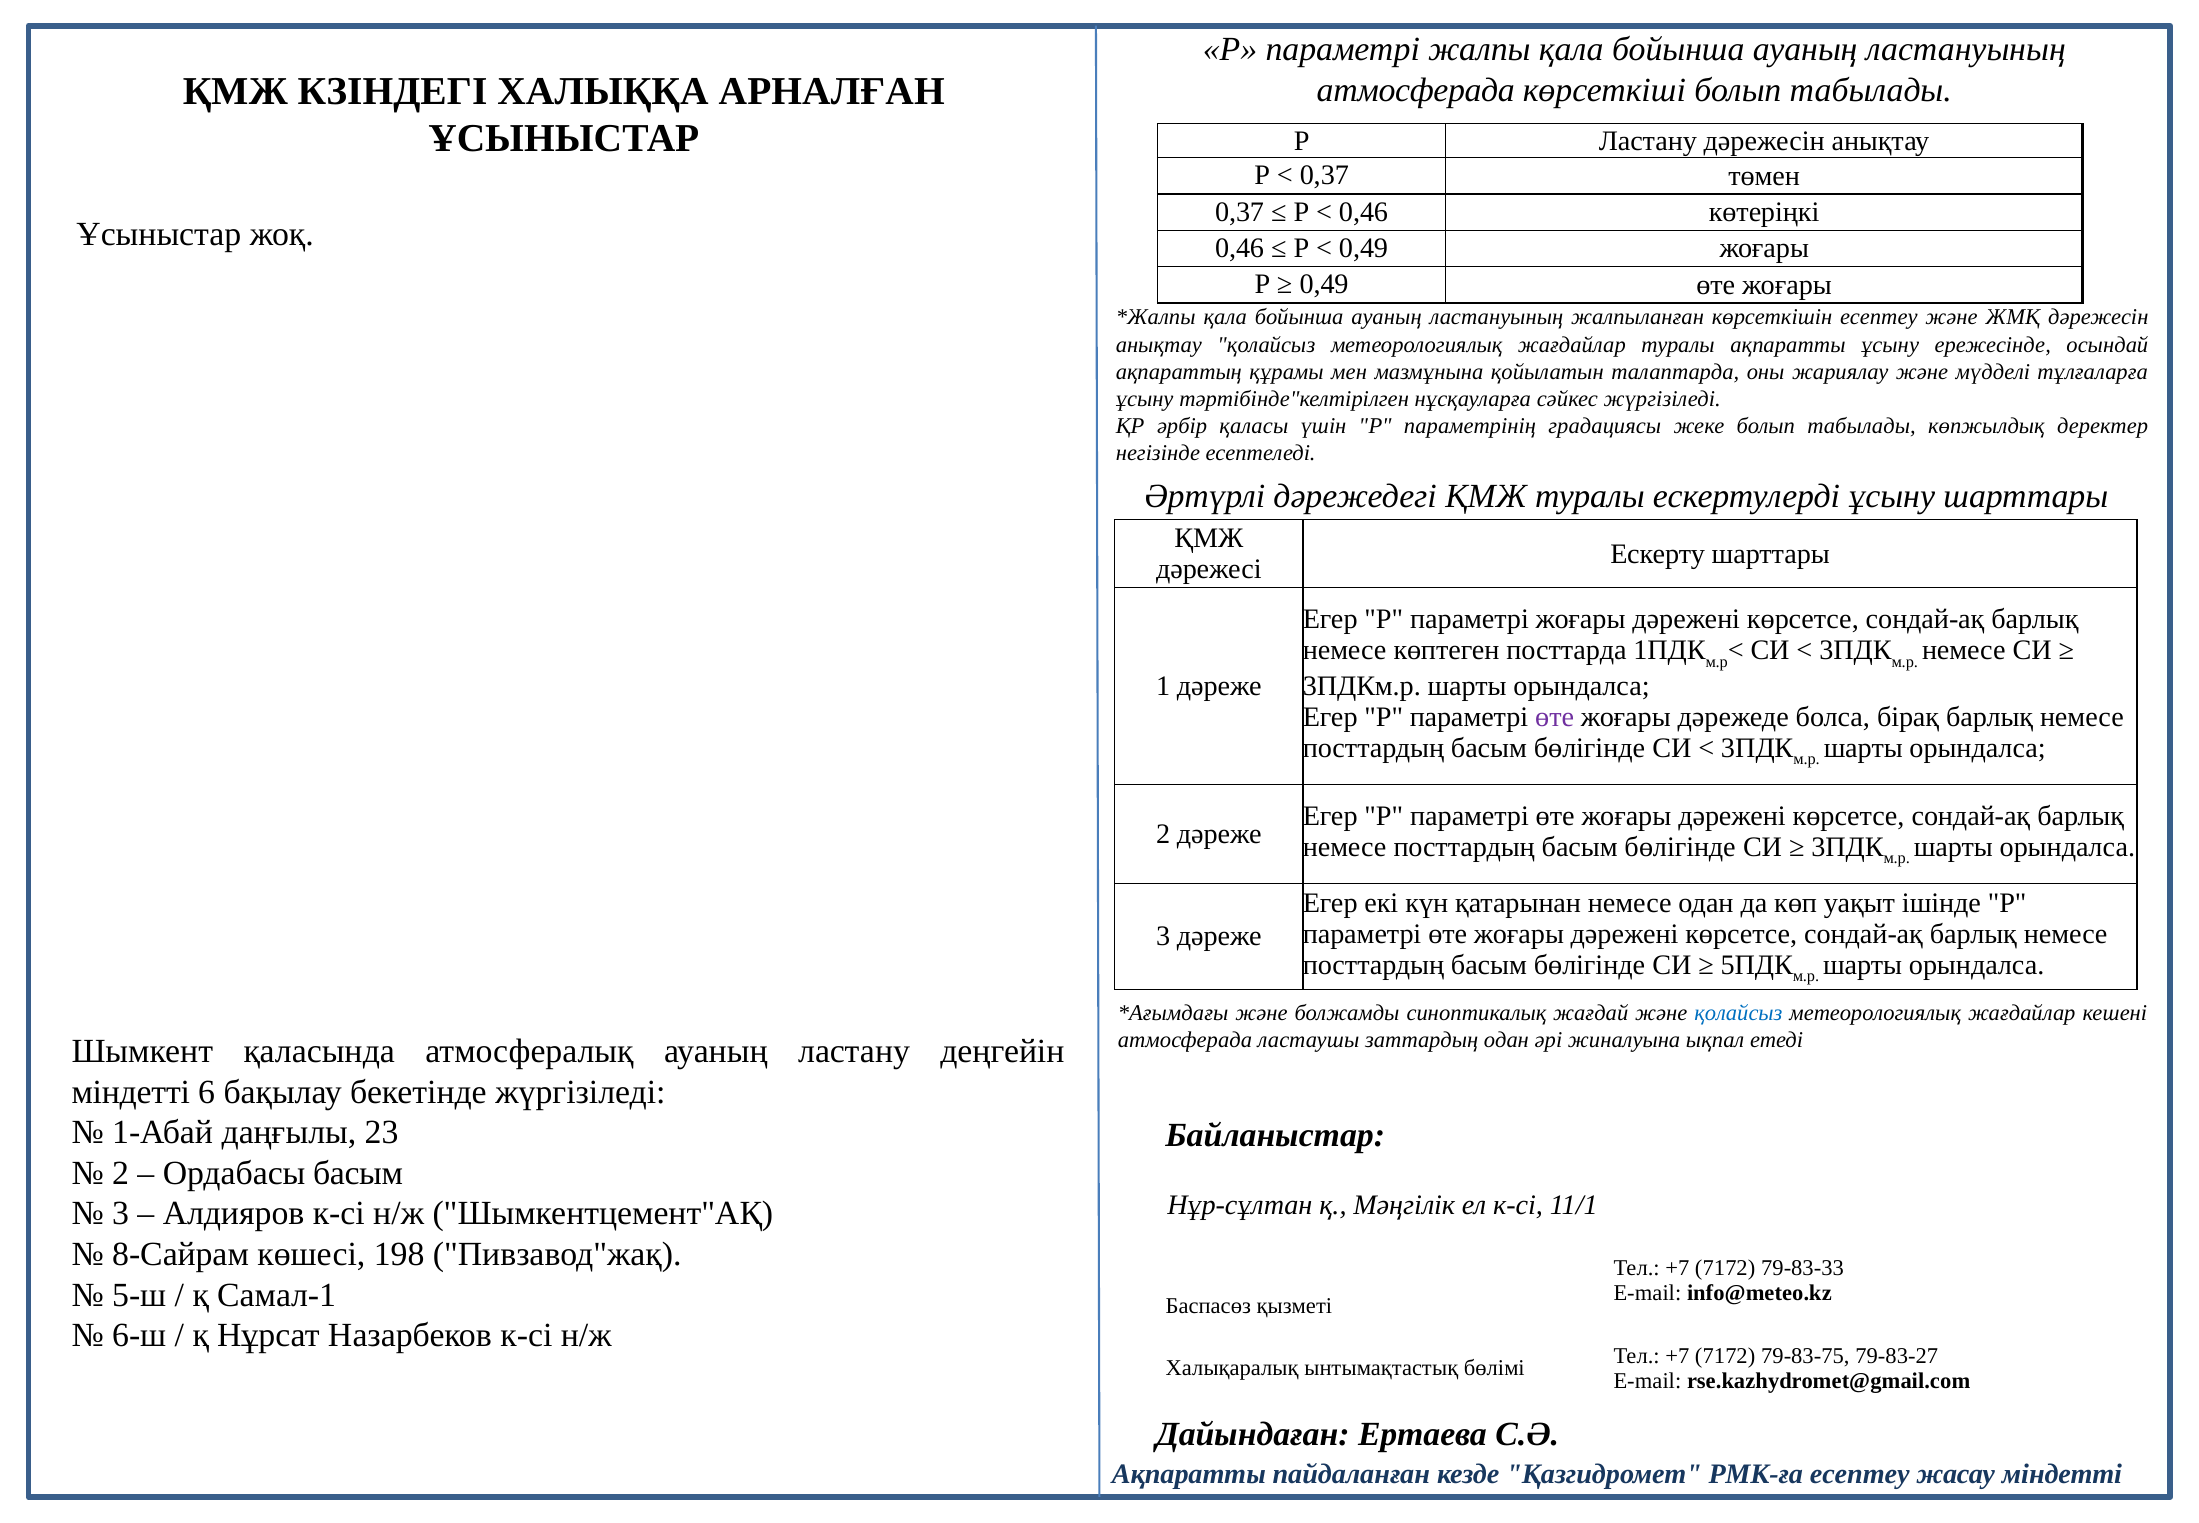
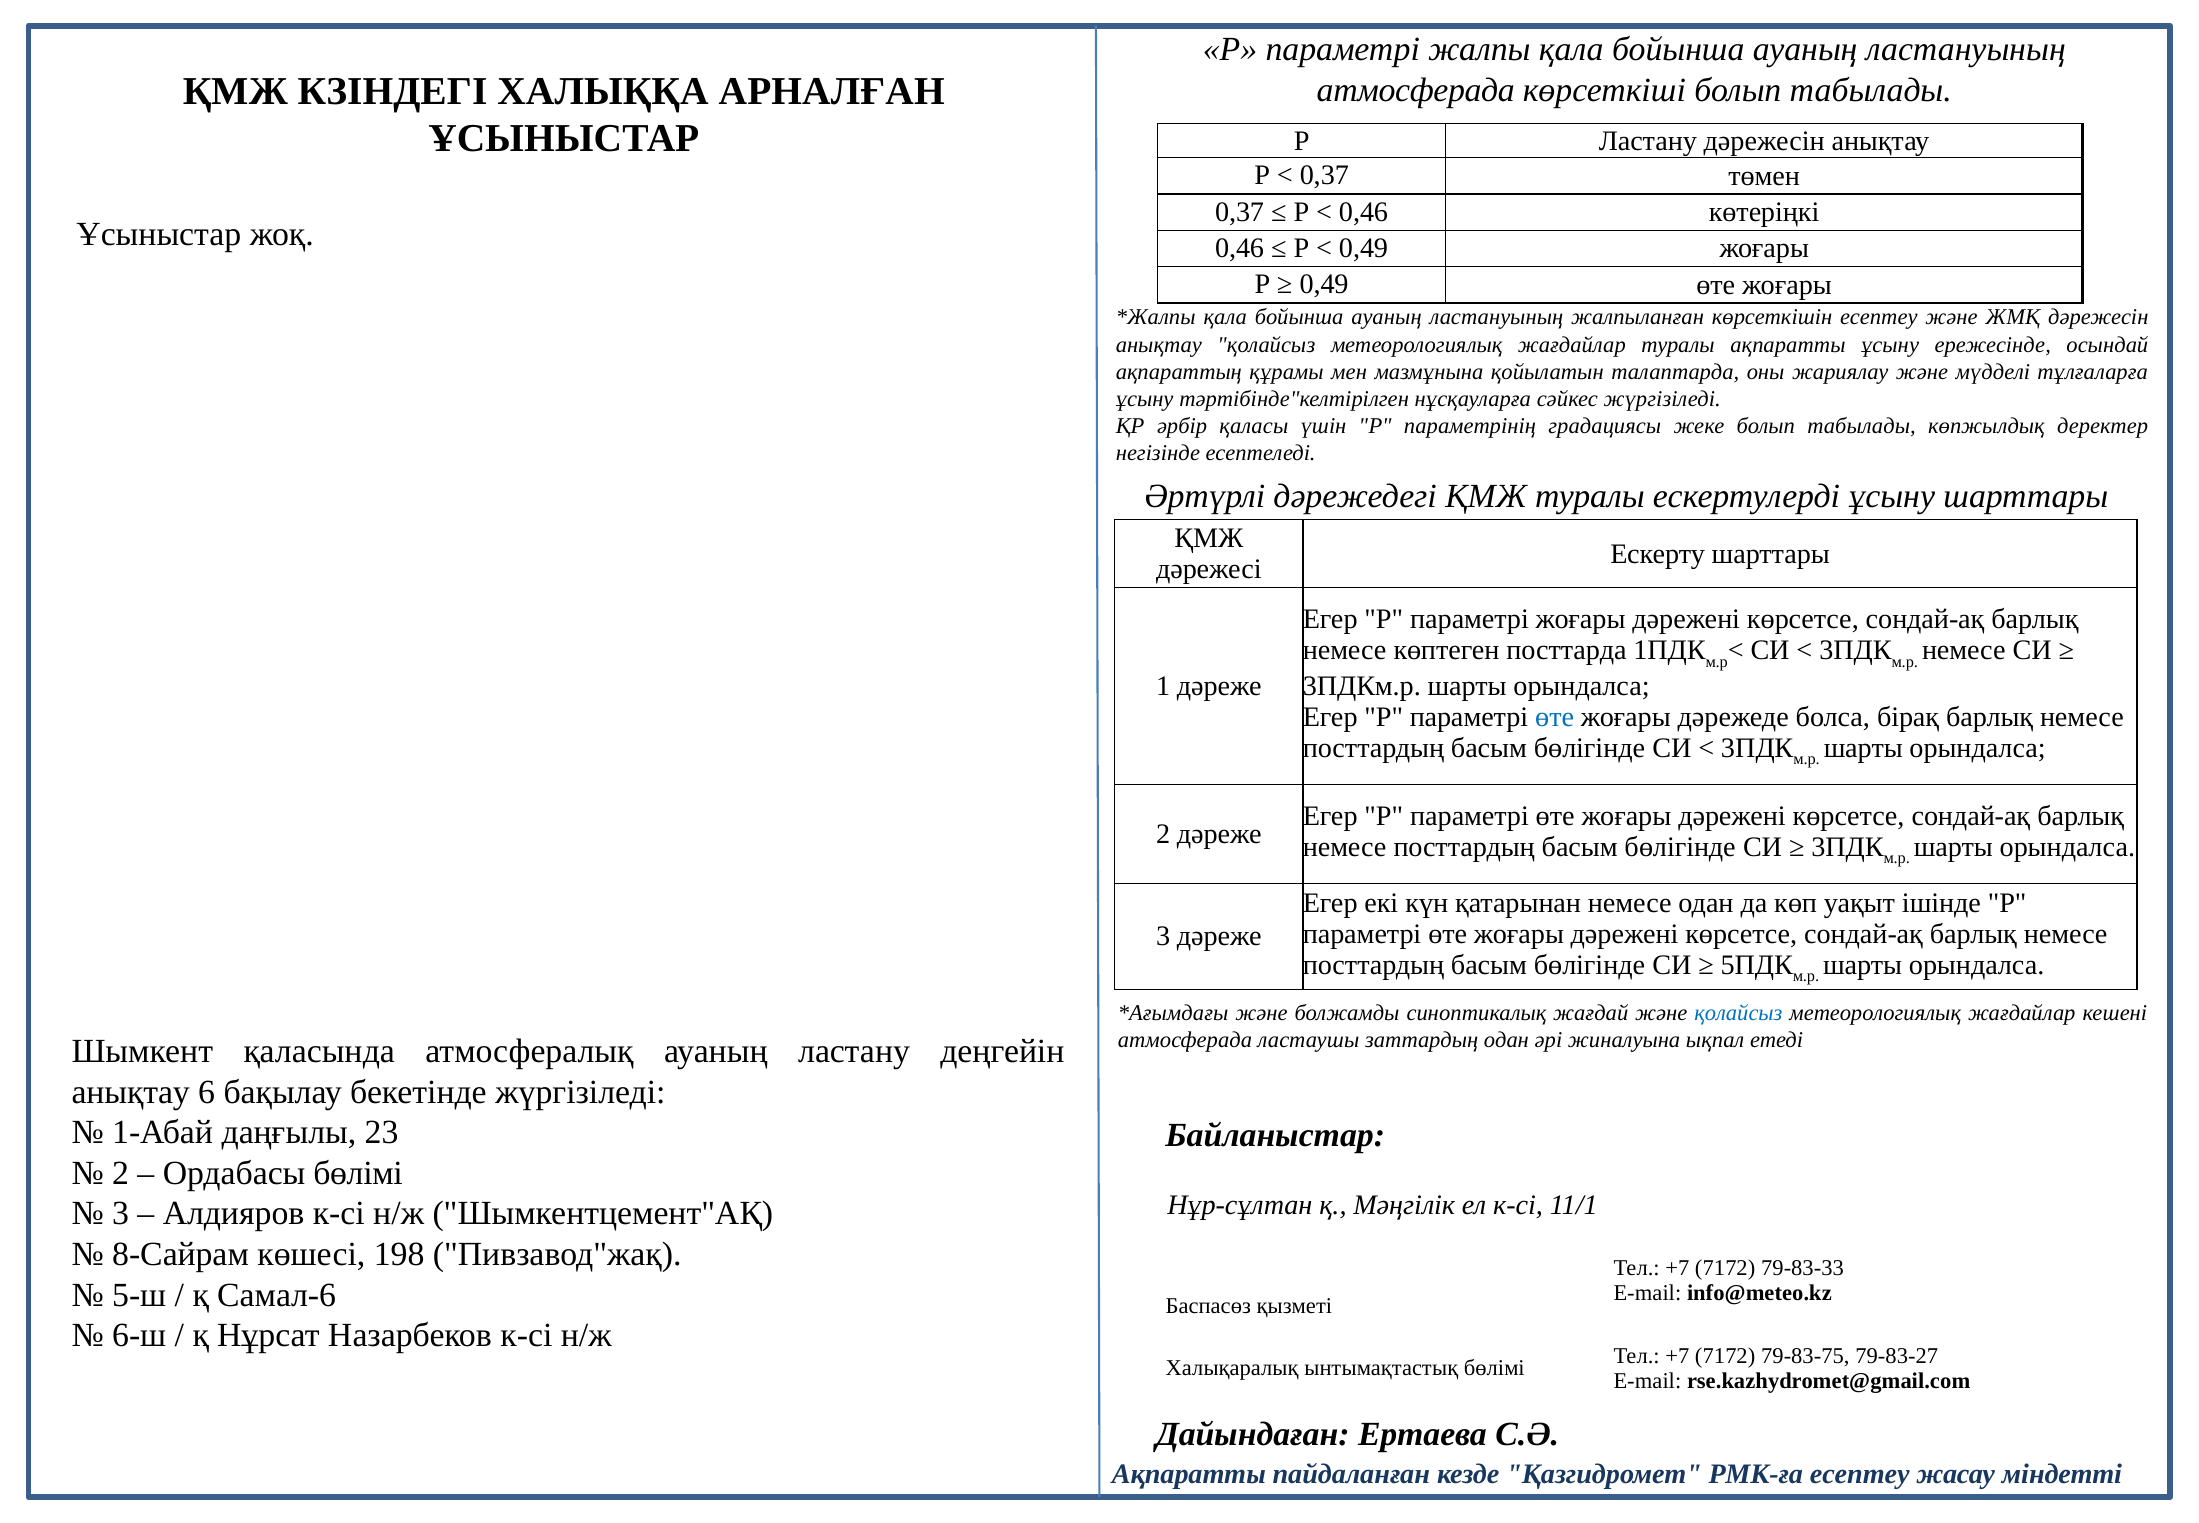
өте at (1555, 717) colour: purple -> blue
міндетті at (131, 1091): міндетті -> анықтау
Ордабасы басым: басым -> бөлімі
Самал-1: Самал-1 -> Самал-6
